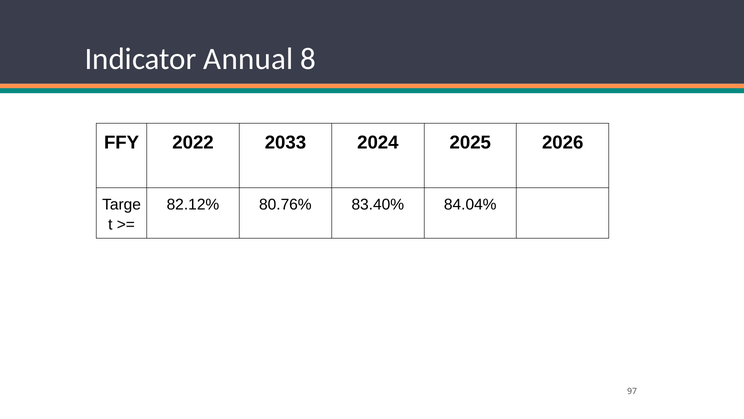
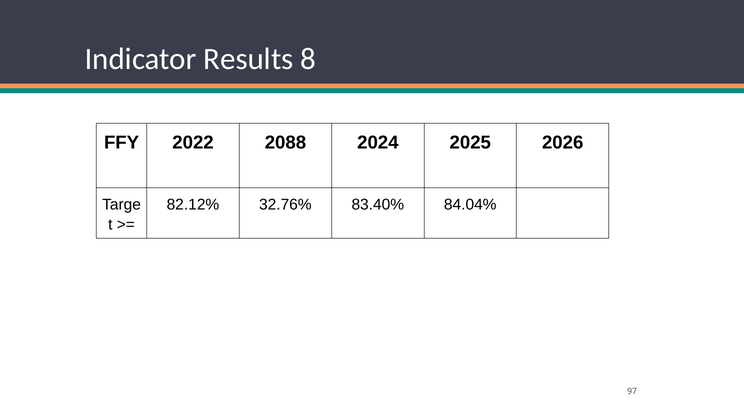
Annual: Annual -> Results
2033: 2033 -> 2088
80.76%: 80.76% -> 32.76%
